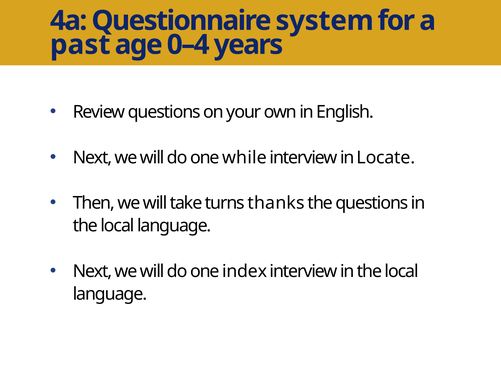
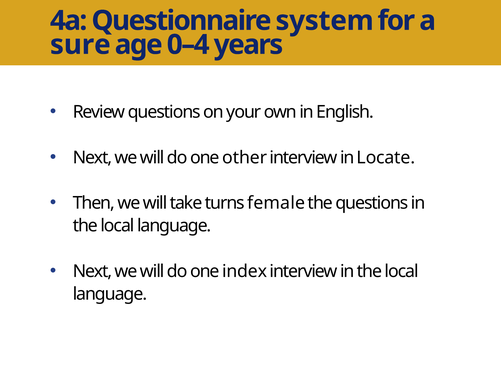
past: past -> sure
while: while -> other
thanks: thanks -> female
